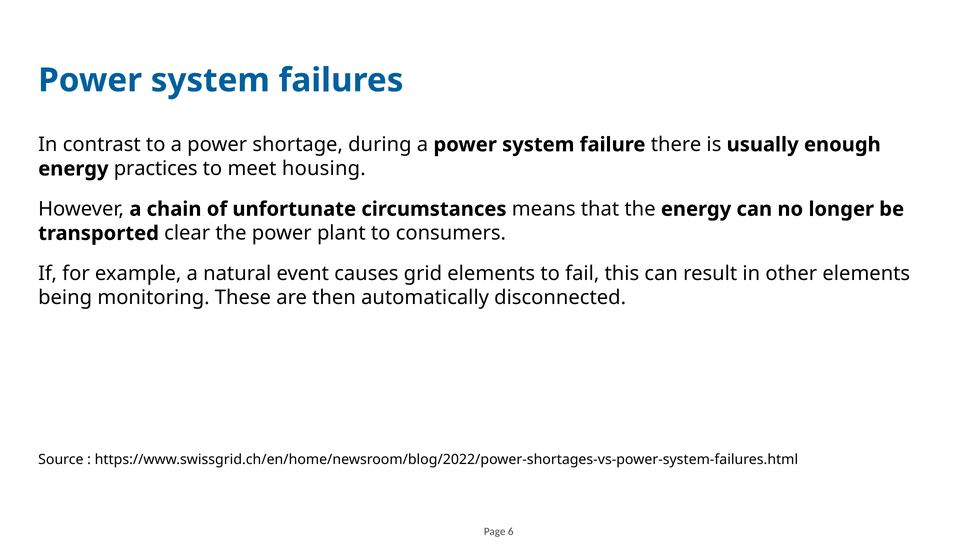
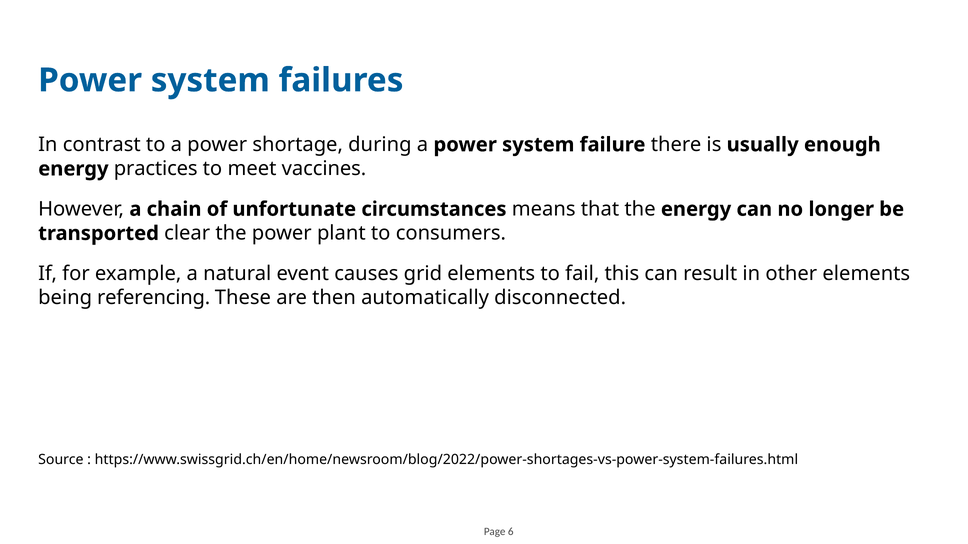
housing: housing -> vaccines
monitoring: monitoring -> referencing
